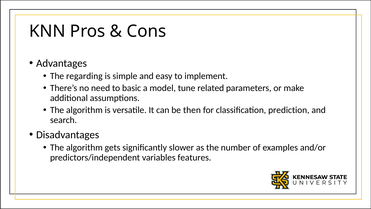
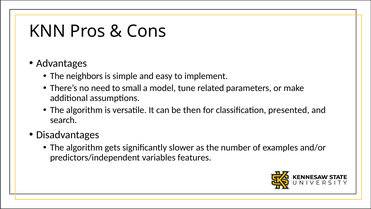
regarding: regarding -> neighbors
basic: basic -> small
prediction: prediction -> presented
